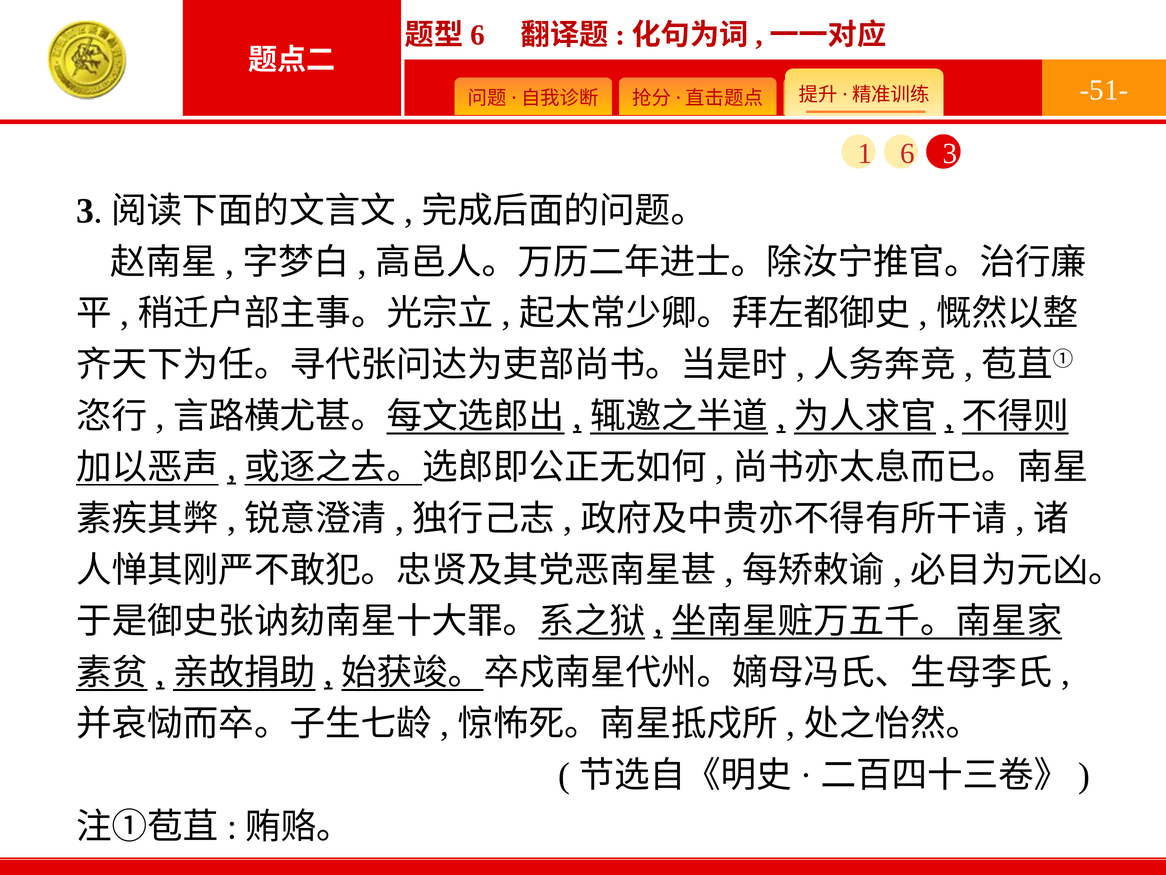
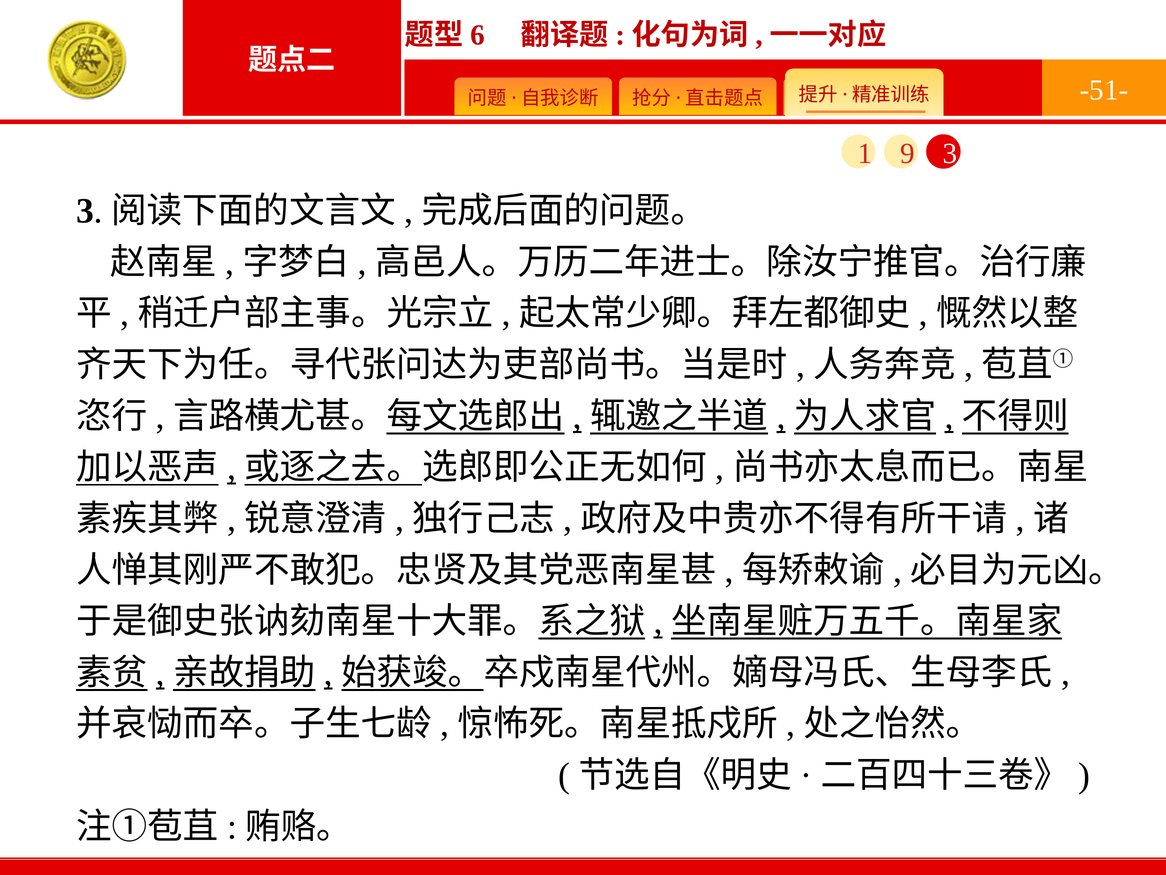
6: 6 -> 9
